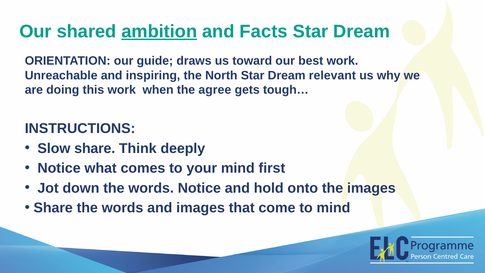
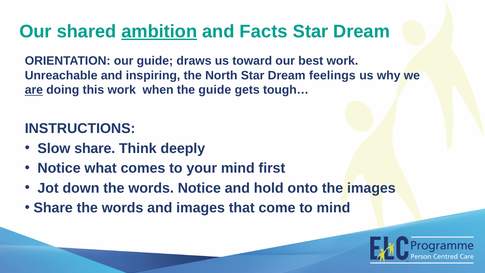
relevant: relevant -> feelings
are underline: none -> present
the agree: agree -> guide
